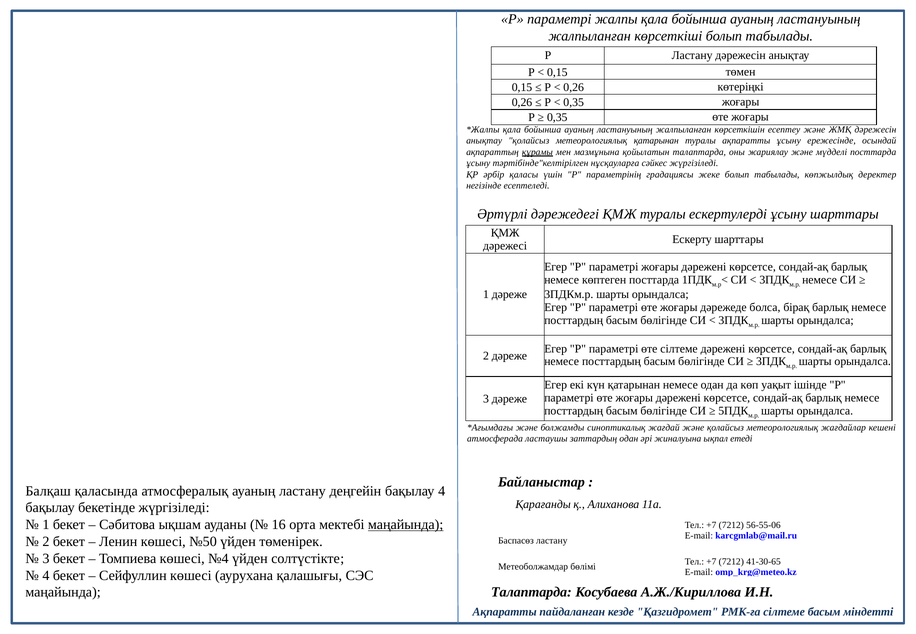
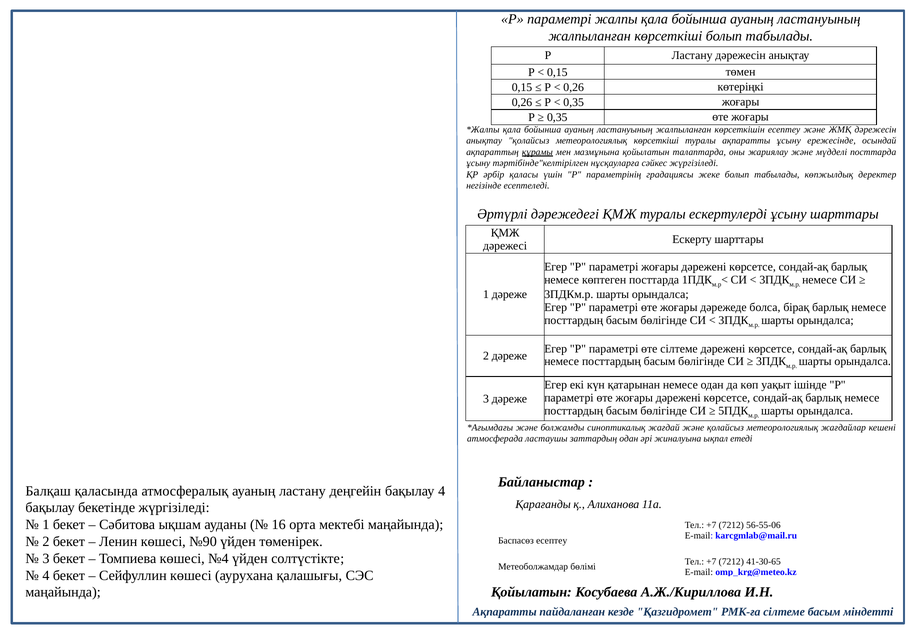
метеорологиялық қатарынан: қатарынан -> көрсеткіші
маңайында at (406, 525) underline: present -> none
№50: №50 -> №90
Баспасөз ластану: ластану -> есептеу
Талаптарда at (531, 592): Талаптарда -> Қойылатын
